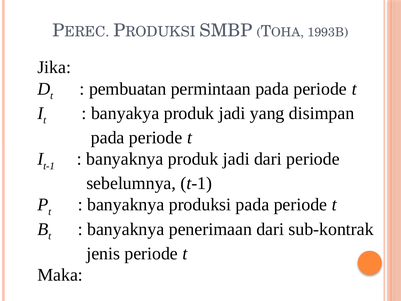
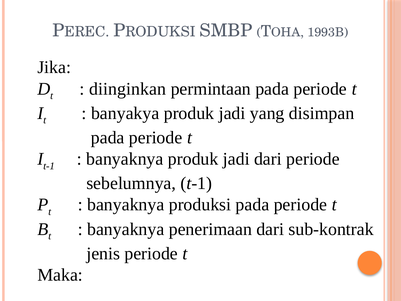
pembuatan: pembuatan -> diinginkan
